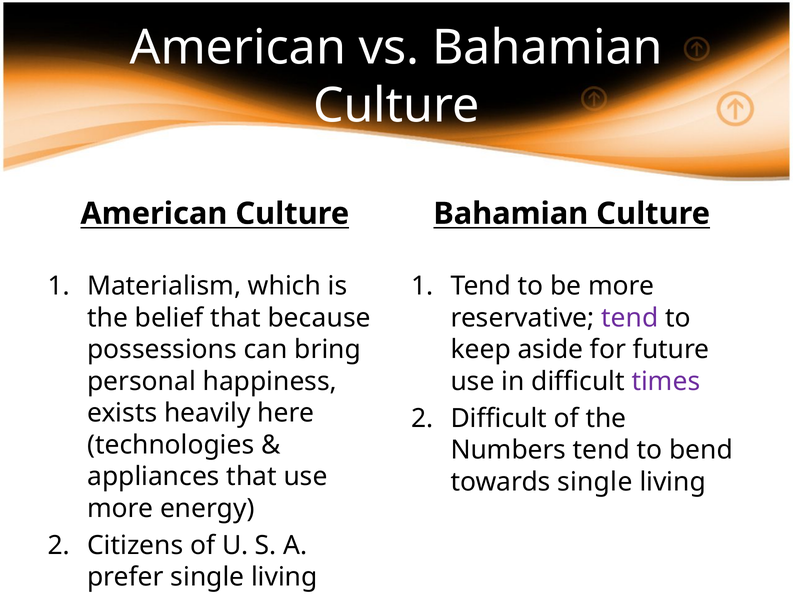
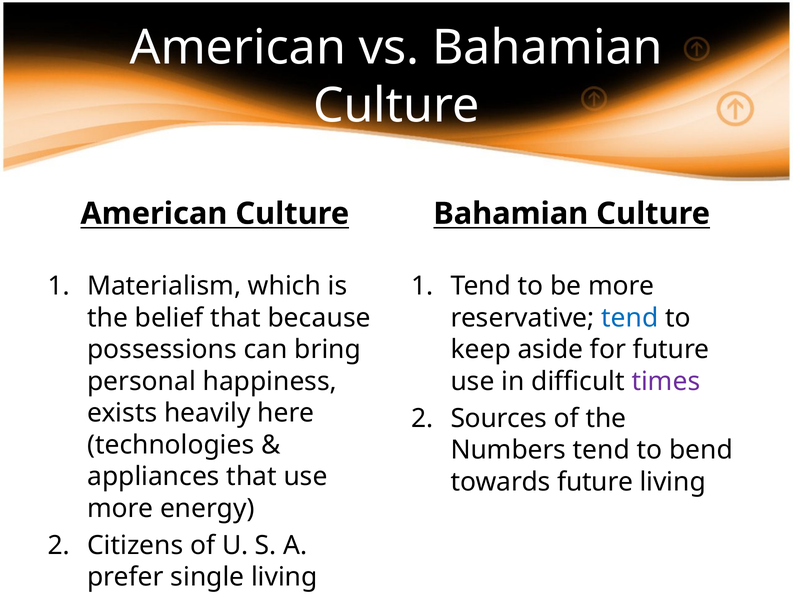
tend at (630, 318) colour: purple -> blue
Difficult at (499, 418): Difficult -> Sources
towards single: single -> future
